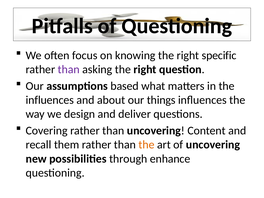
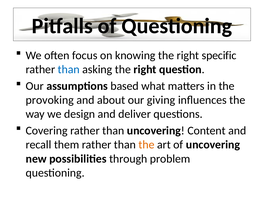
than at (69, 69) colour: purple -> blue
influences at (50, 100): influences -> provoking
things: things -> giving
enhance: enhance -> problem
